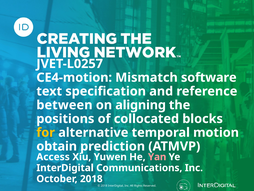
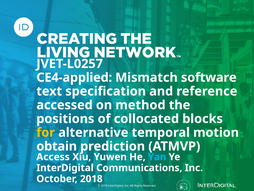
CE4-motion: CE4-motion -> CE4-applied
between: between -> accessed
aligning: aligning -> method
Yan colour: pink -> light blue
